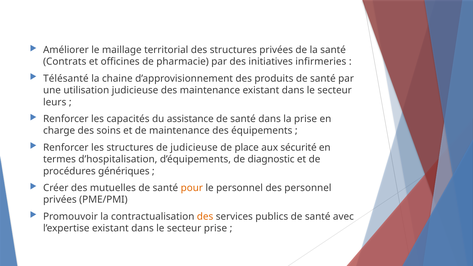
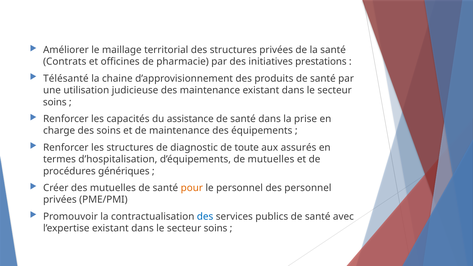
infirmeries: infirmeries -> prestations
leurs at (55, 102): leurs -> soins
de judicieuse: judicieuse -> diagnostic
place: place -> toute
sécurité: sécurité -> assurés
de diagnostic: diagnostic -> mutuelles
des at (205, 217) colour: orange -> blue
prise at (215, 228): prise -> soins
